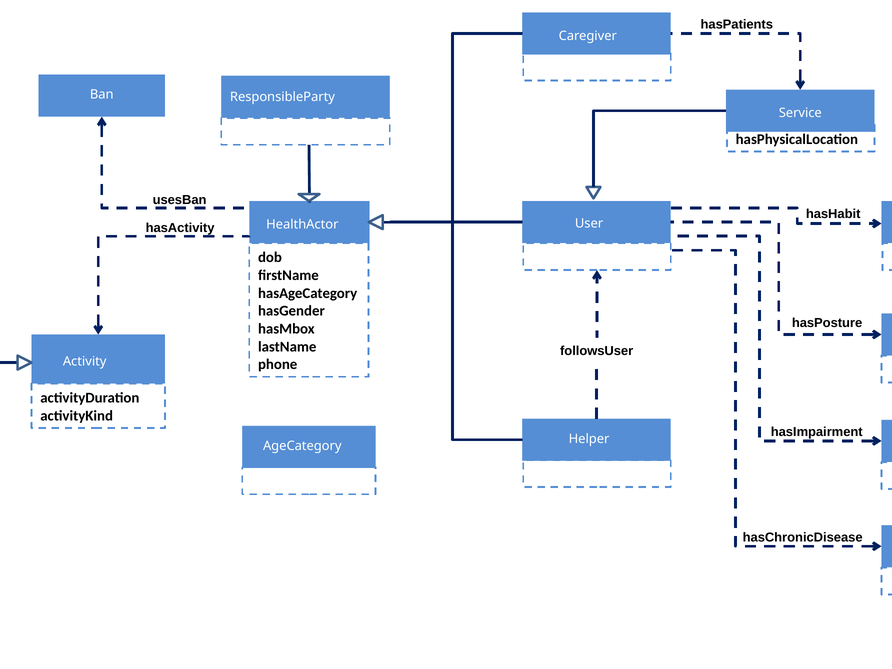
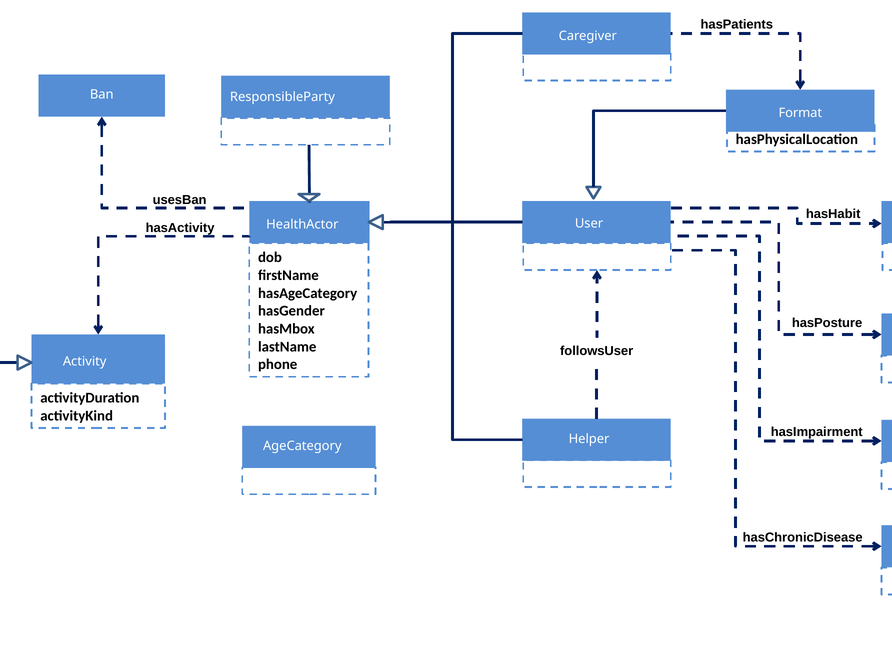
Service: Service -> Format
